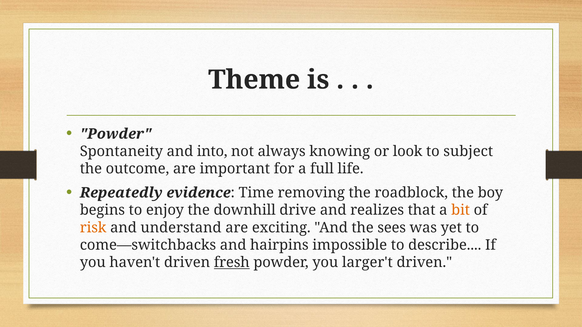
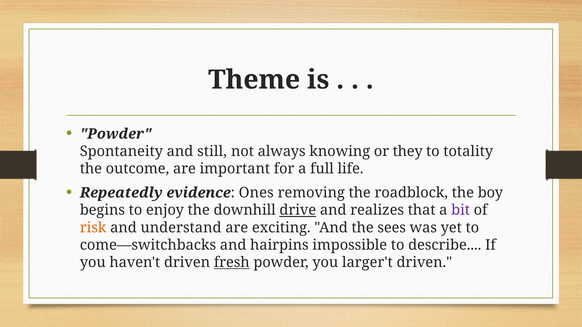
into: into -> still
look: look -> they
subject: subject -> totality
Time: Time -> Ones
drive underline: none -> present
bit colour: orange -> purple
